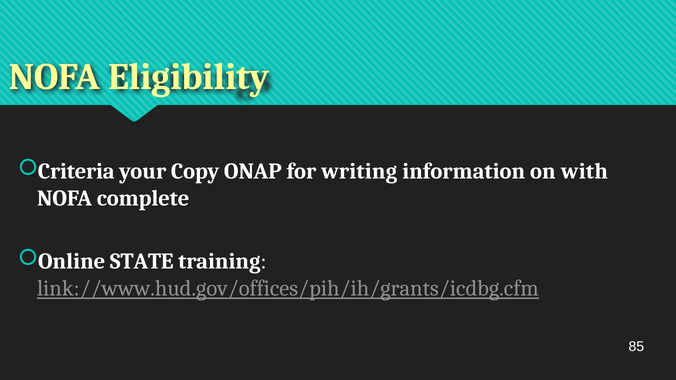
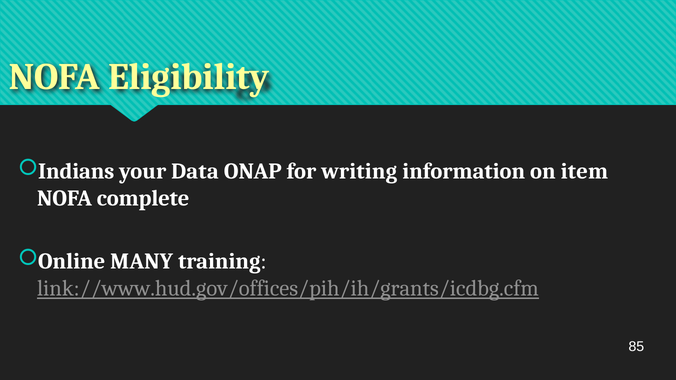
Criteria: Criteria -> Indians
Copy: Copy -> Data
with: with -> item
STATE: STATE -> MANY
